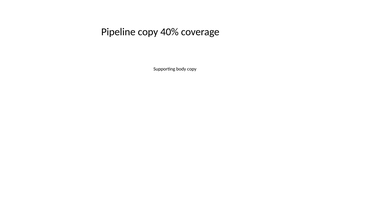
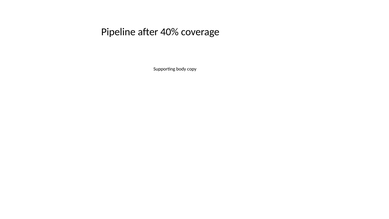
Pipeline copy: copy -> after
